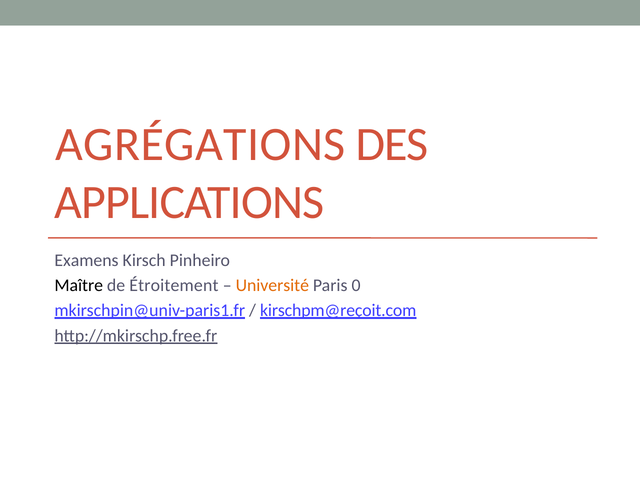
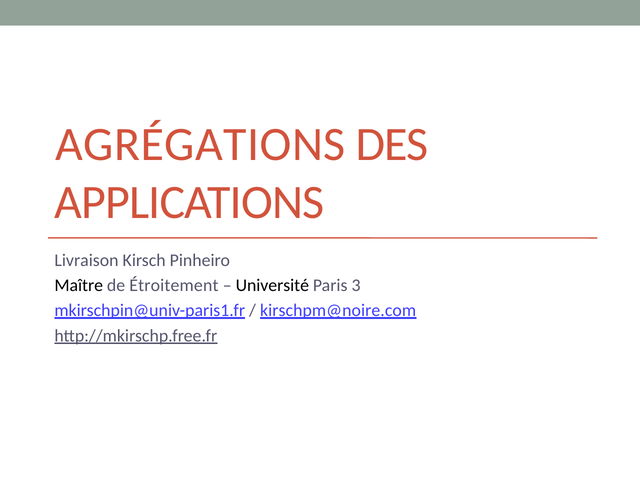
Examens: Examens -> Livraison
Université colour: orange -> black
0: 0 -> 3
kirschpm@reçoit.com: kirschpm@reçoit.com -> kirschpm@noire.com
